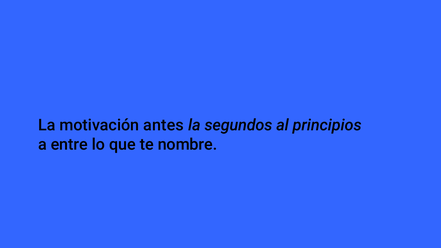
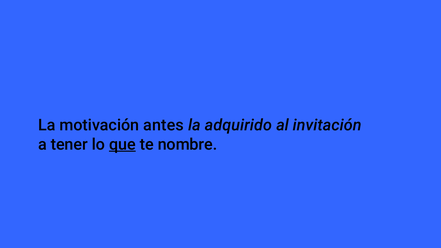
segundos: segundos -> adquirido
principios: principios -> invitación
entre: entre -> tener
que underline: none -> present
